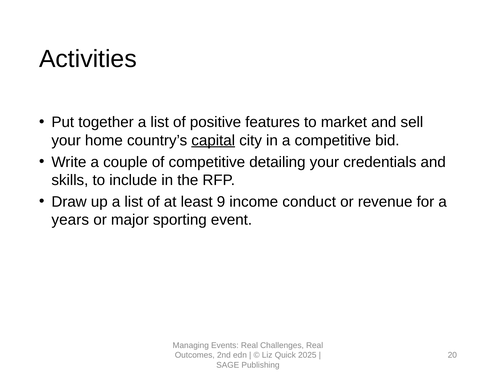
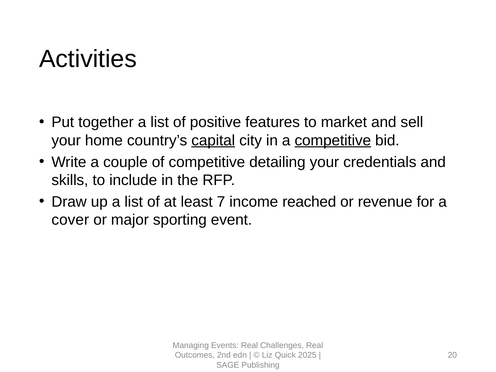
competitive at (333, 140) underline: none -> present
9: 9 -> 7
conduct: conduct -> reached
years: years -> cover
